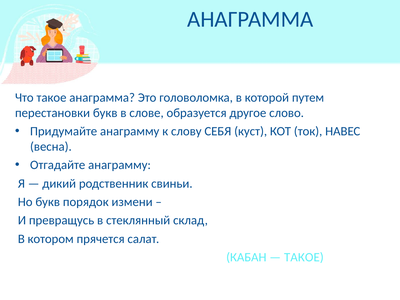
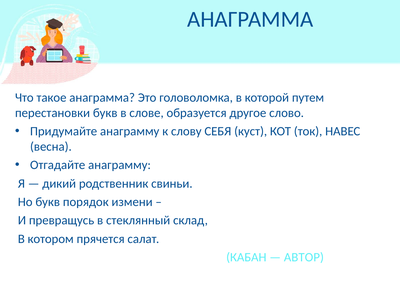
ТАКОЕ at (304, 257): ТАКОЕ -> АВТОР
